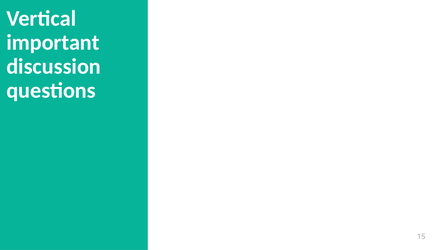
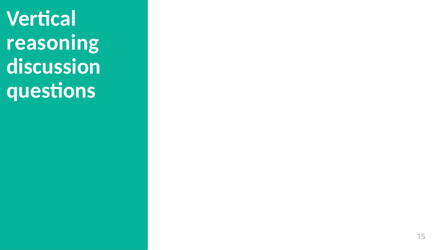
important: important -> reasoning
